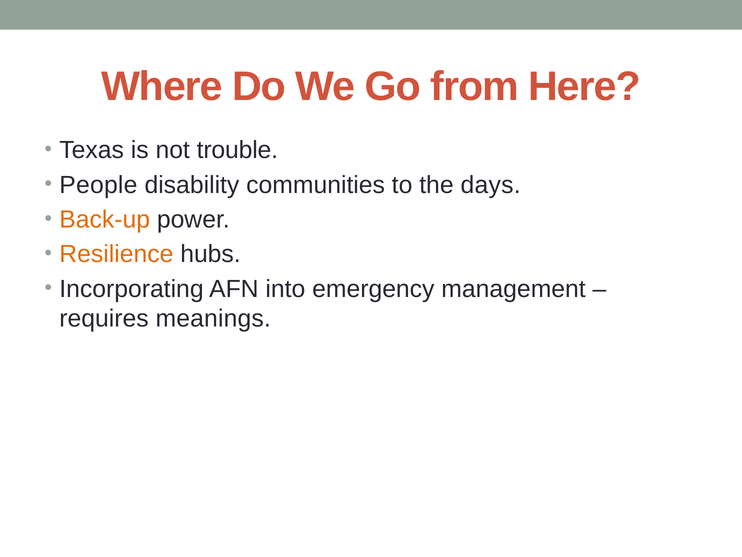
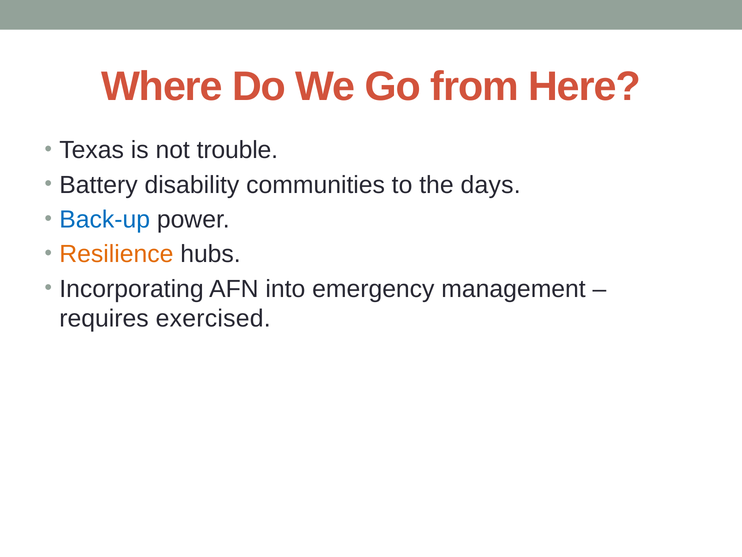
People: People -> Battery
Back-up colour: orange -> blue
meanings: meanings -> exercised
